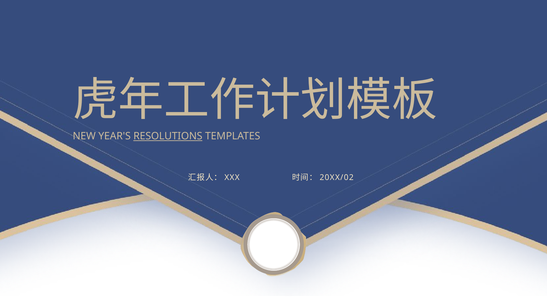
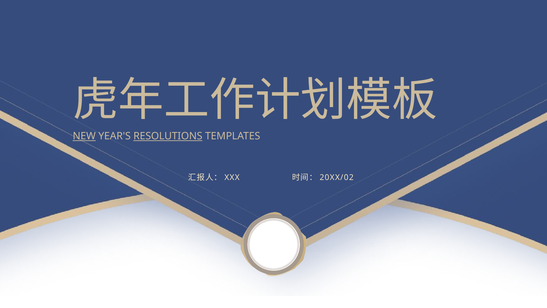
NEW underline: none -> present
